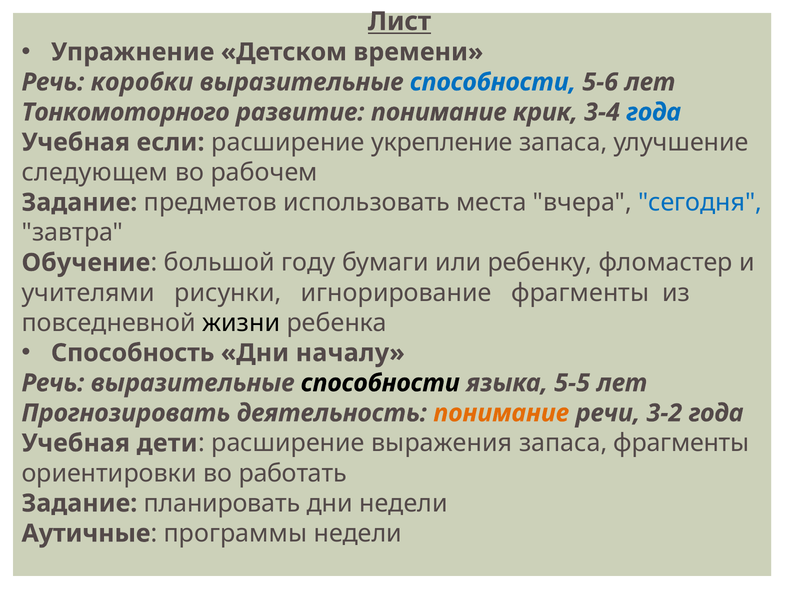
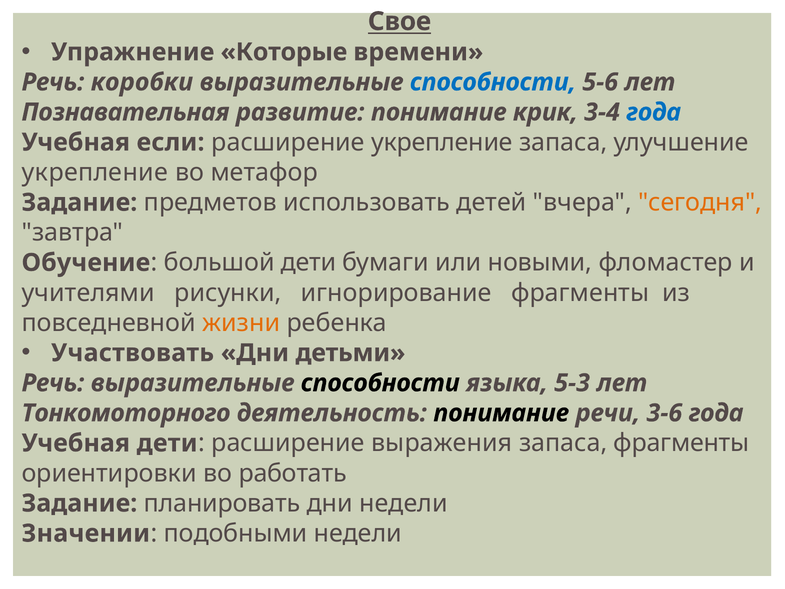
Лист: Лист -> Свое
Детском: Детском -> Которые
Тонкомоторного: Тонкомоторного -> Познавательная
следующем at (95, 172): следующем -> укрепление
рабочем: рабочем -> метафор
места: места -> детей
сегодня colour: blue -> orange
большой году: году -> дети
ребенку: ребенку -> новыми
жизни colour: black -> orange
Способность: Способность -> Участвовать
началу: началу -> детьми
5-5: 5-5 -> 5-3
Прогнозировать: Прогнозировать -> Тонкомоторного
понимание at (501, 413) colour: orange -> black
3-2: 3-2 -> 3-6
Аутичные: Аутичные -> Значении
программы: программы -> подобными
